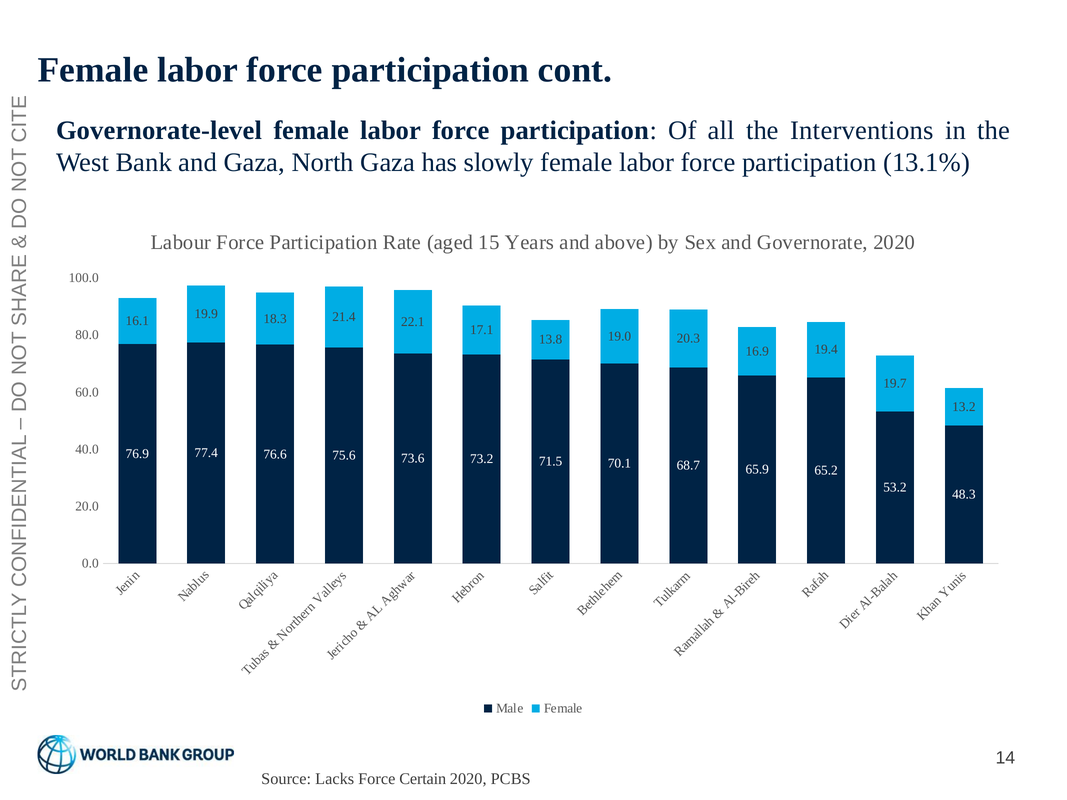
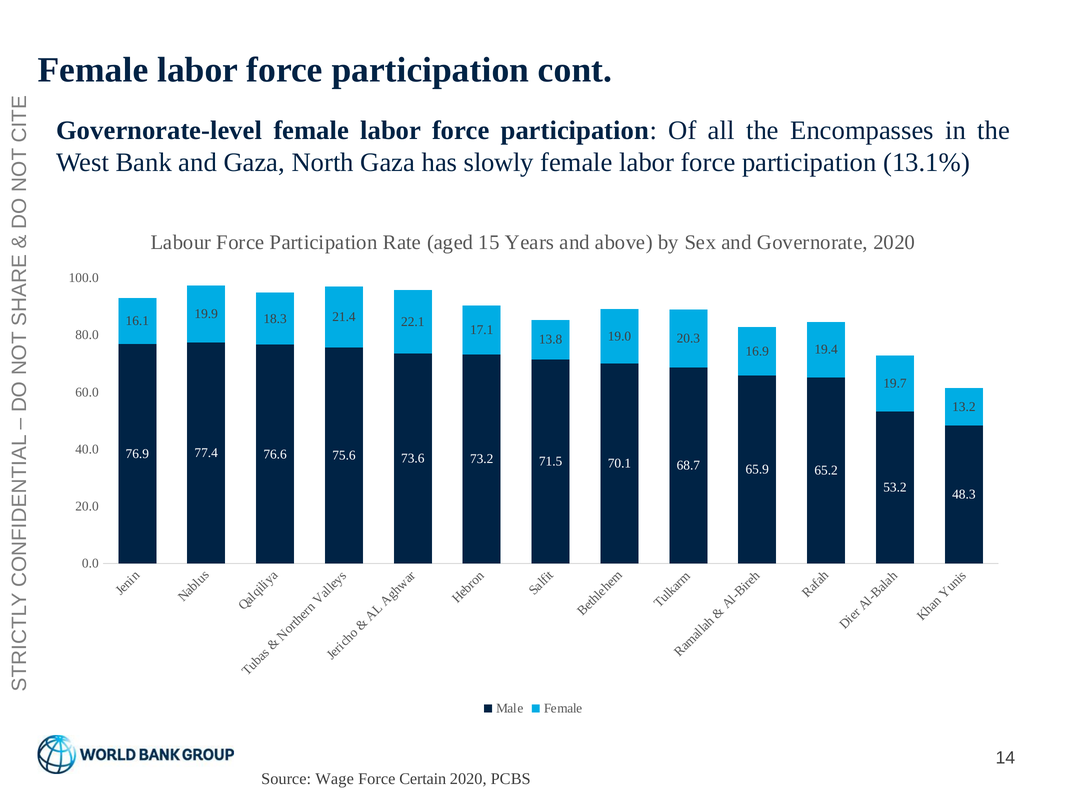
Interventions: Interventions -> Encompasses
Lacks: Lacks -> Wage
